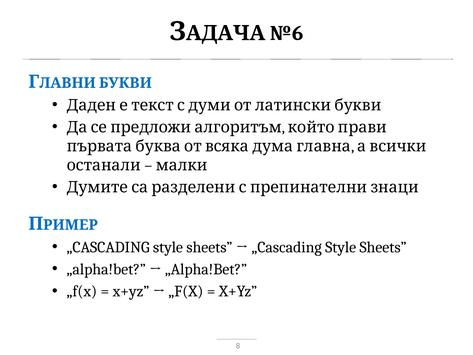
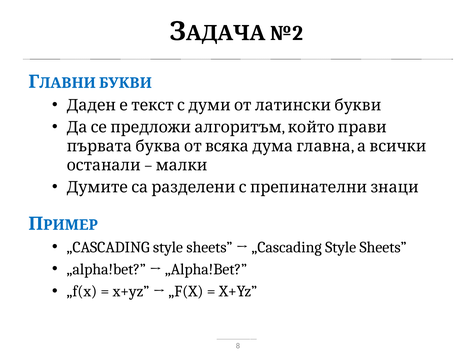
№6: №6 -> №2
